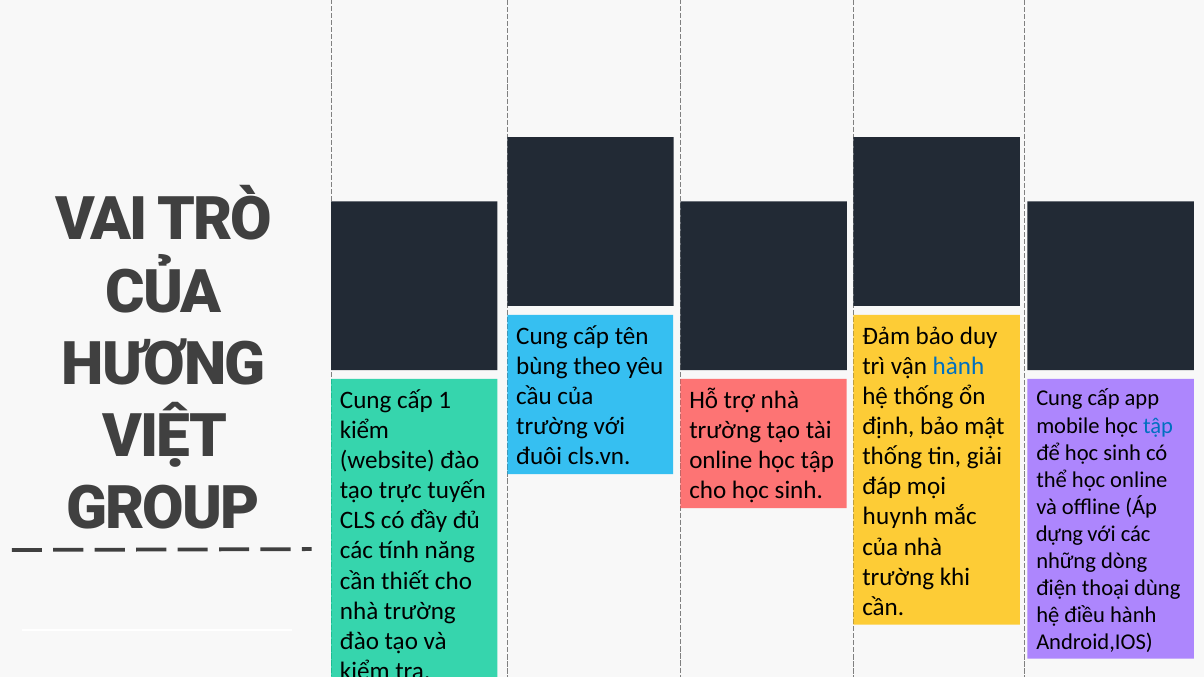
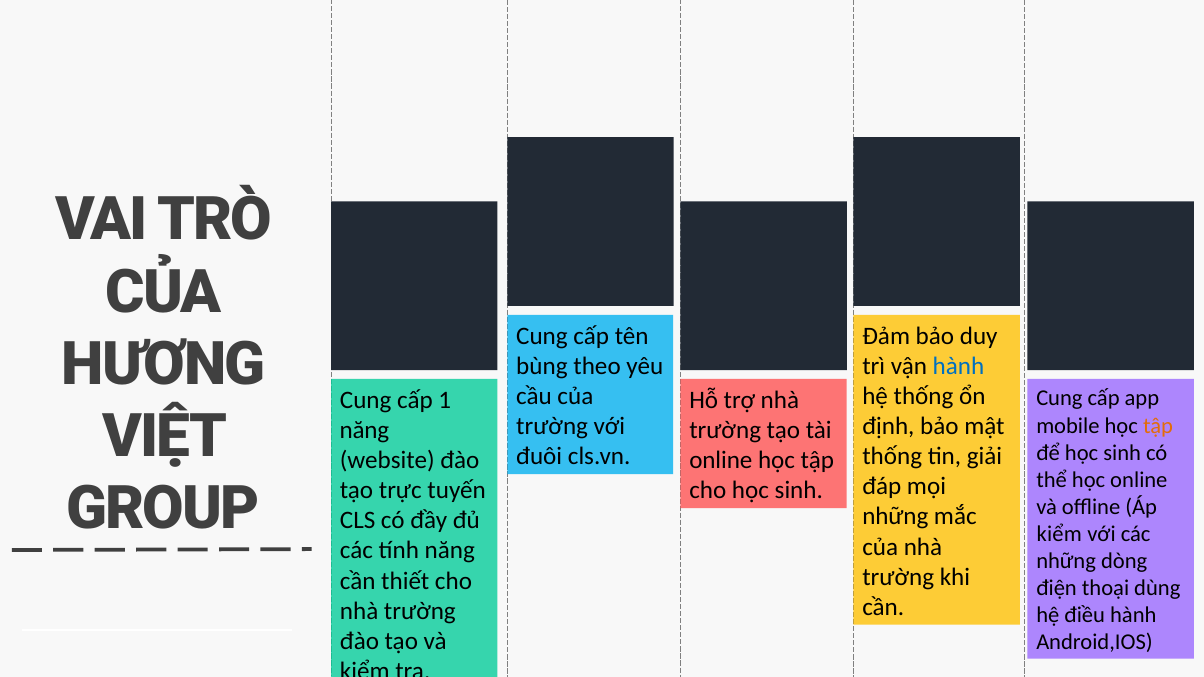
tập at (1158, 426) colour: blue -> orange
kiểm at (364, 430): kiểm -> năng
huynh at (895, 517): huynh -> những
dựng at (1059, 534): dựng -> kiểm
